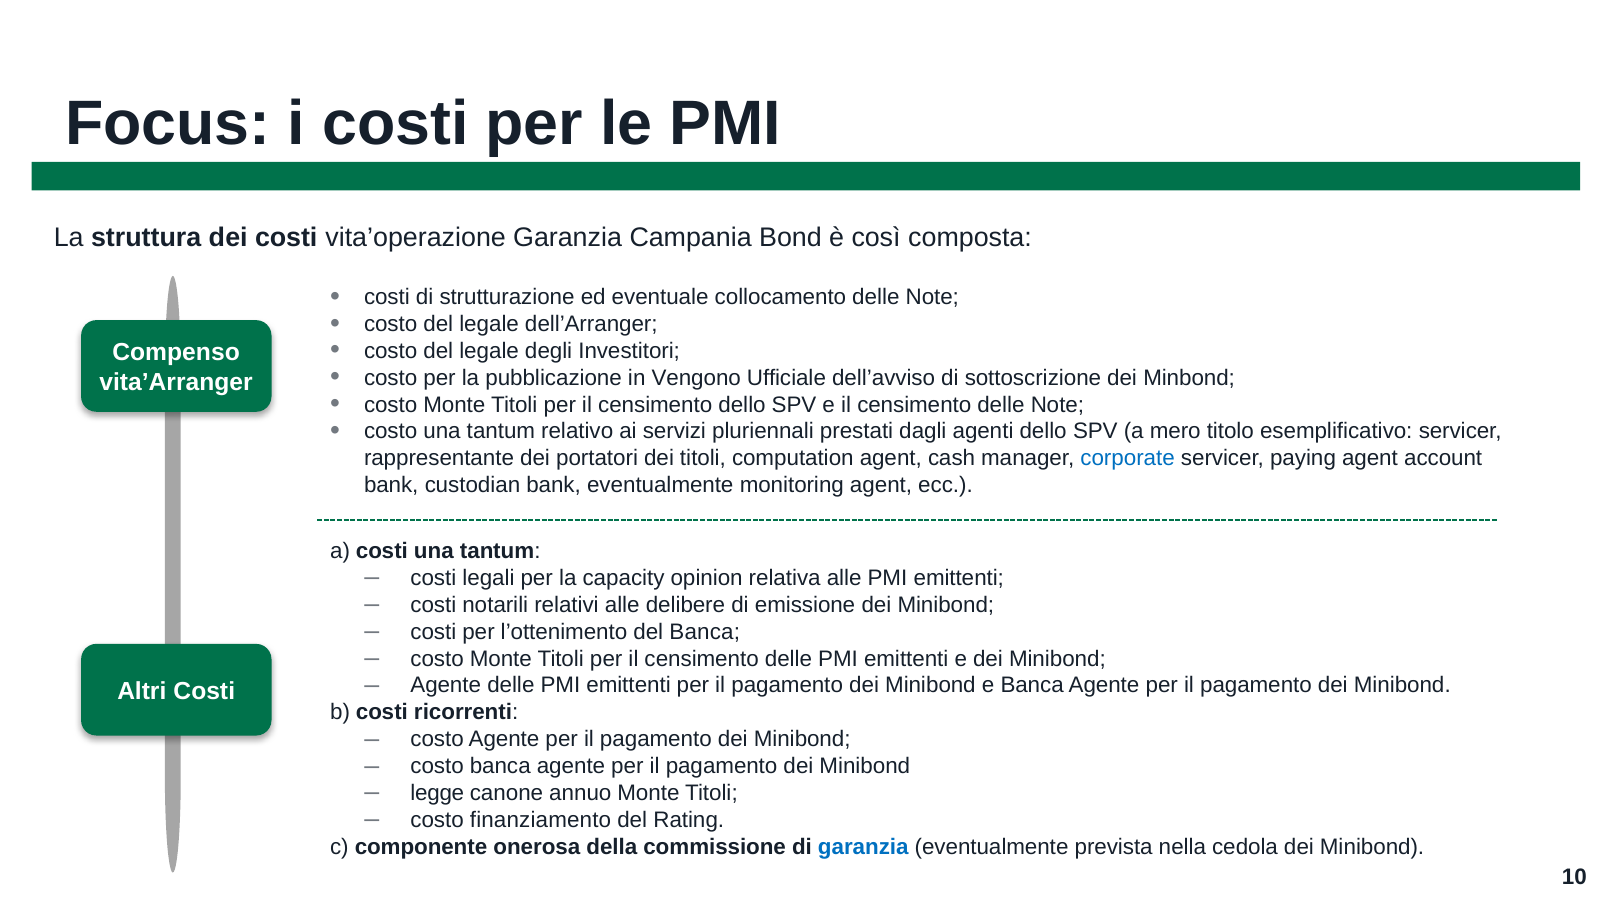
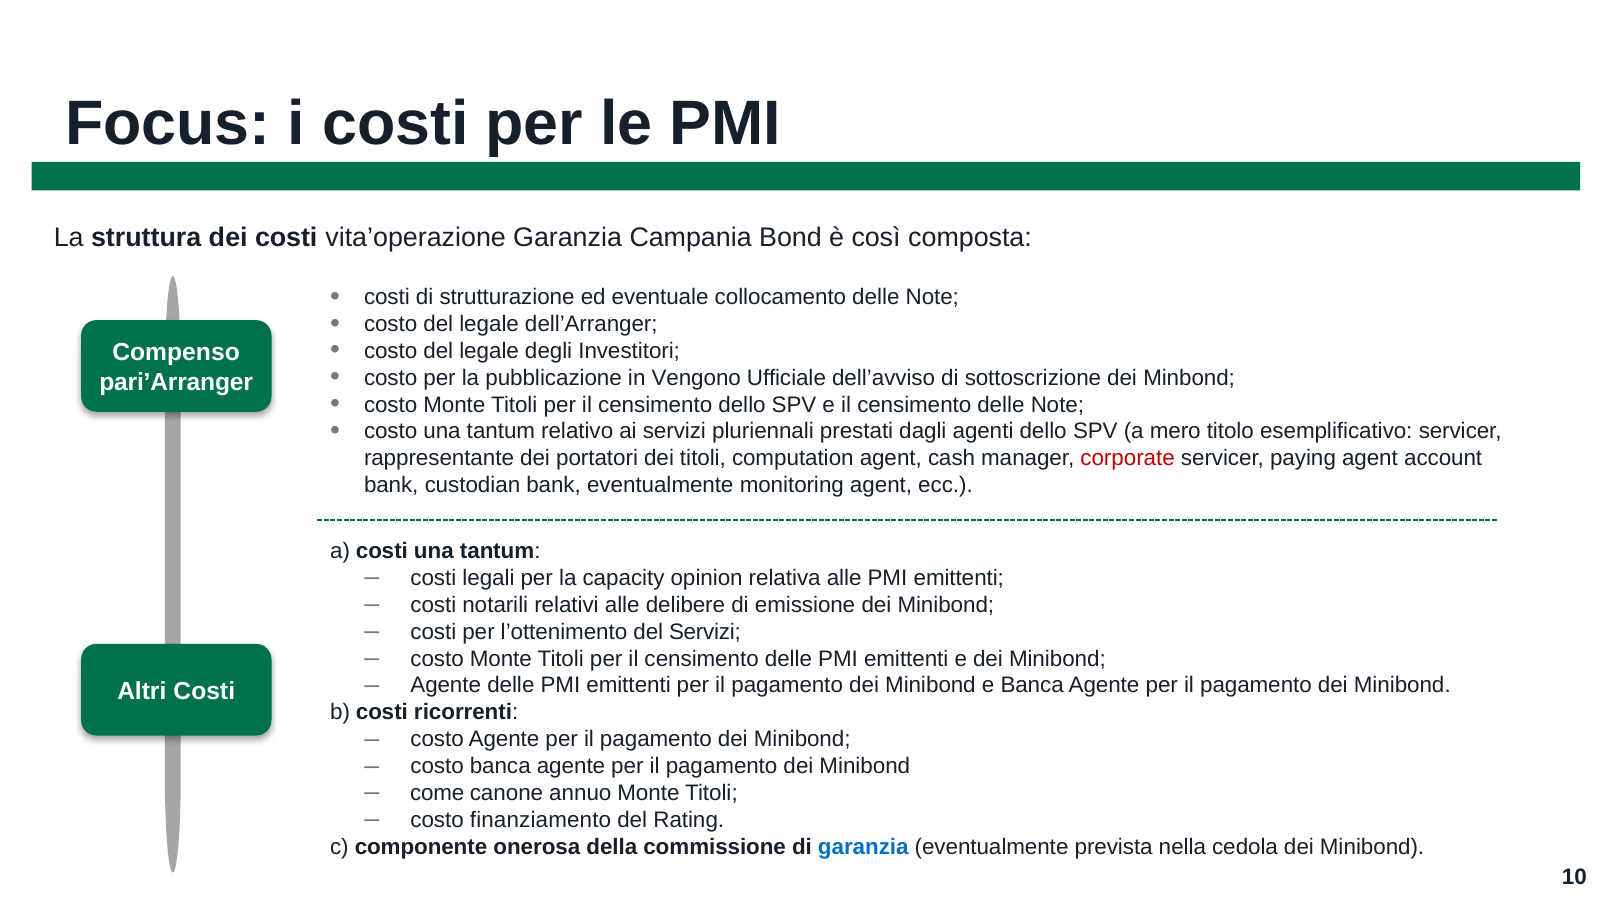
vita’Arranger: vita’Arranger -> pari’Arranger
corporate colour: blue -> red
del Banca: Banca -> Servizi
legge: legge -> come
